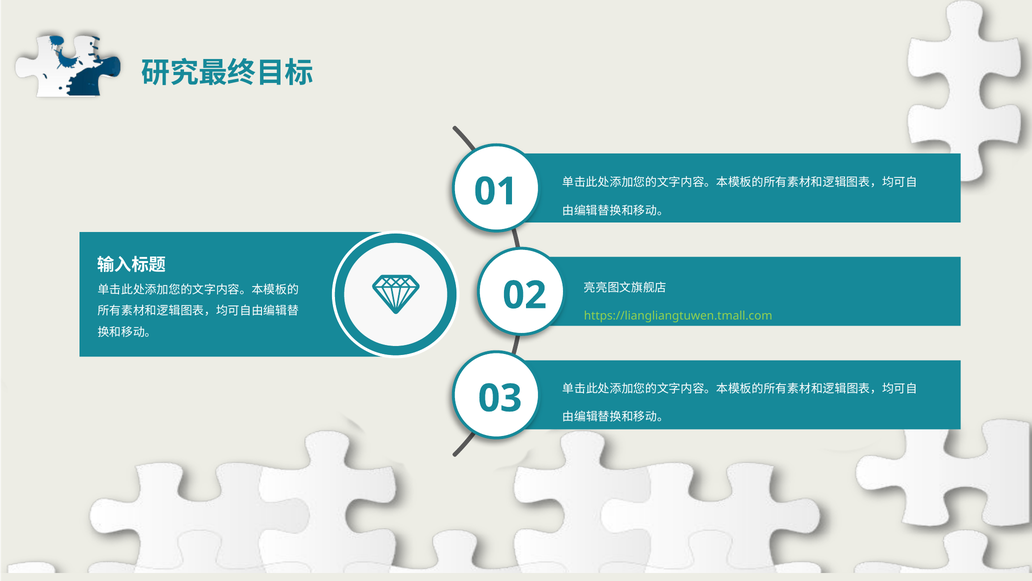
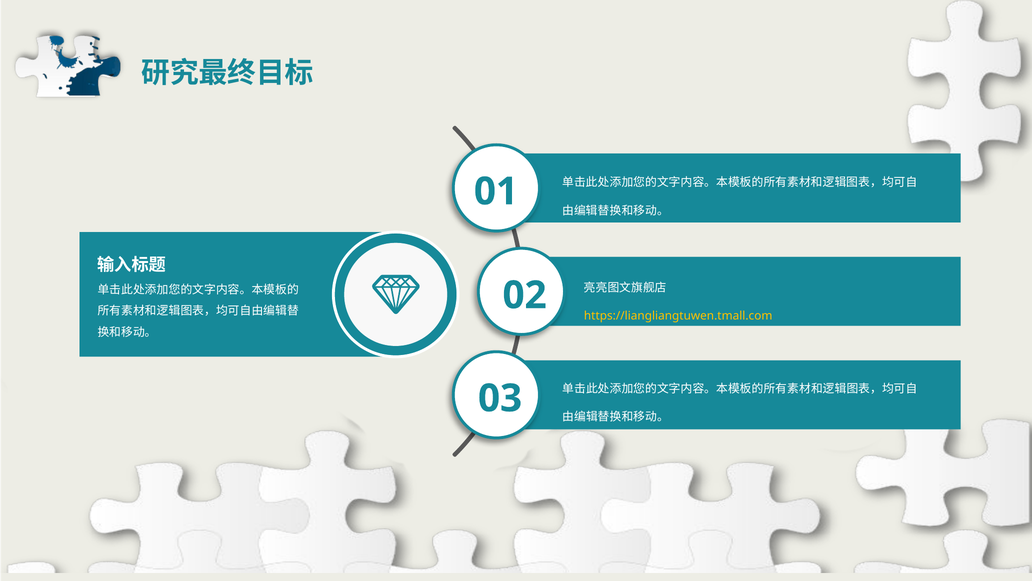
https://liangliangtuwen.tmall.com colour: light green -> yellow
